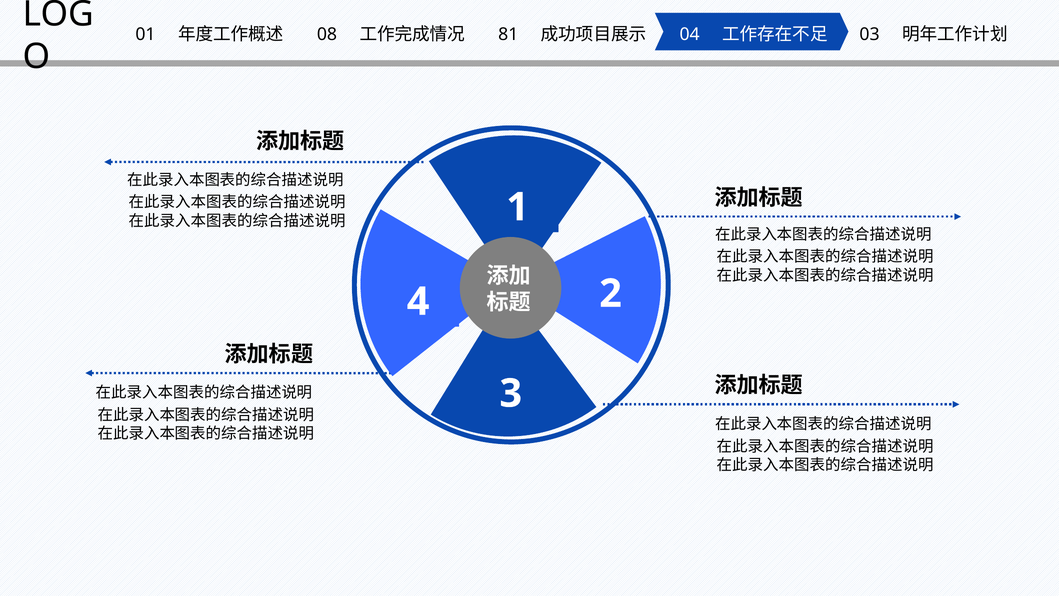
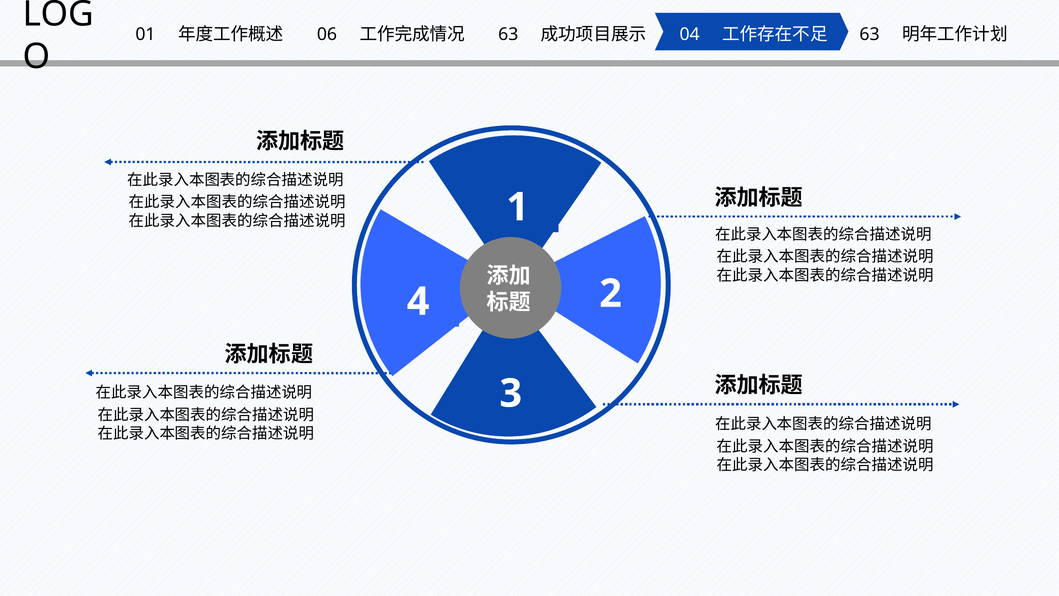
08: 08 -> 06
81 at (508, 34): 81 -> 63
03 at (870, 34): 03 -> 63
